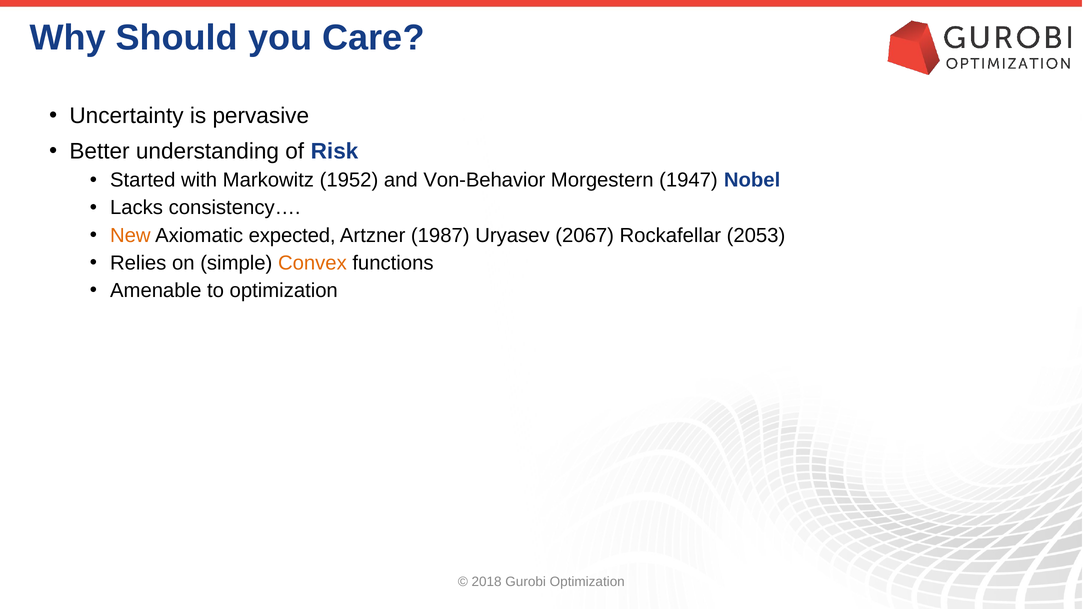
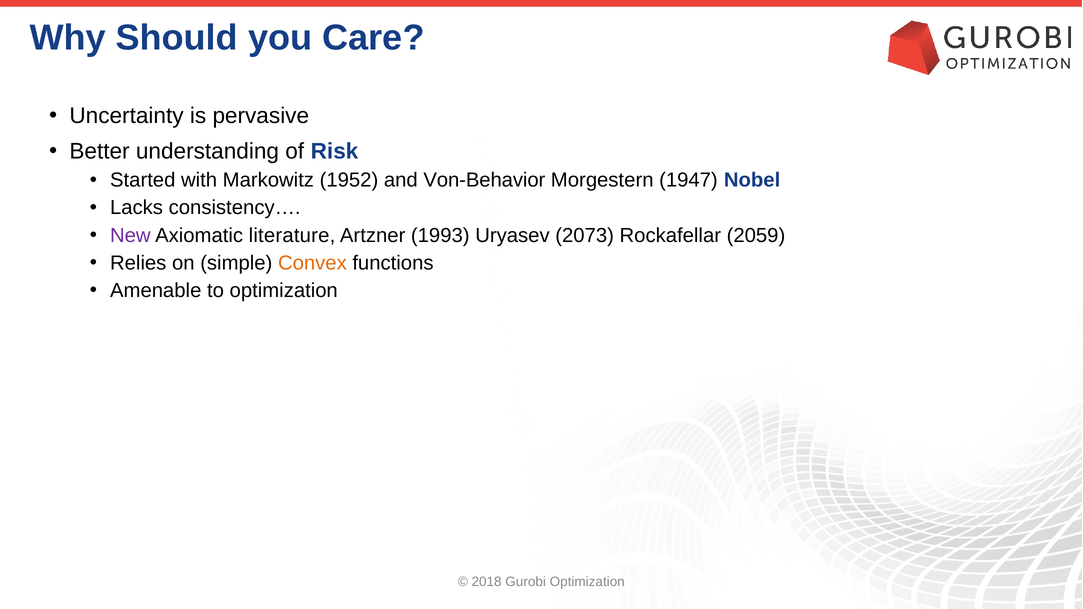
New colour: orange -> purple
expected: expected -> literature
1987: 1987 -> 1993
2067: 2067 -> 2073
2053: 2053 -> 2059
